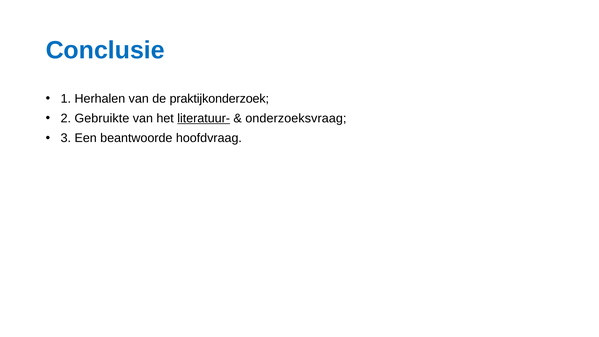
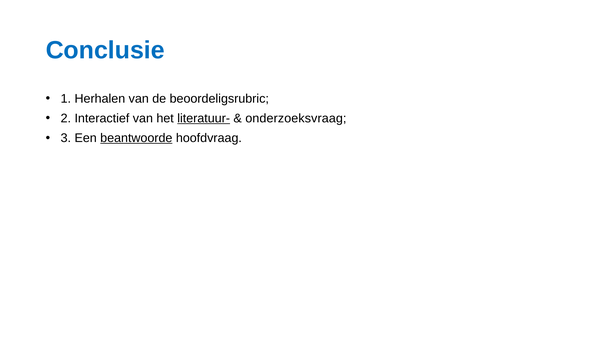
praktijkonderzoek: praktijkonderzoek -> beoordeligsrubric
Gebruikte: Gebruikte -> Interactief
beantwoorde underline: none -> present
